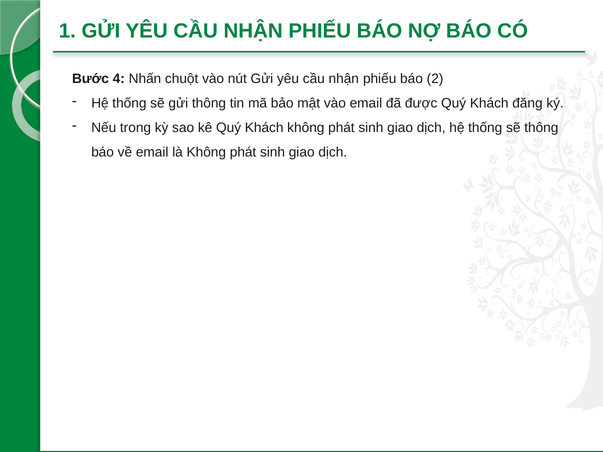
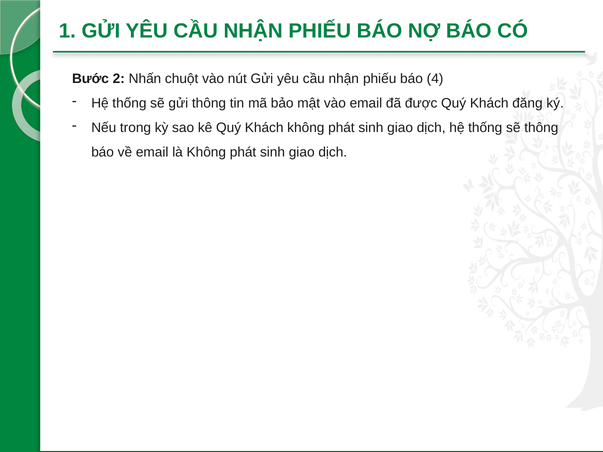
4: 4 -> 2
2: 2 -> 4
